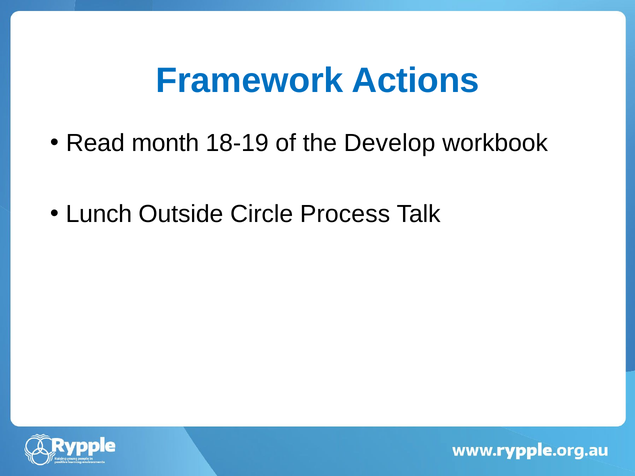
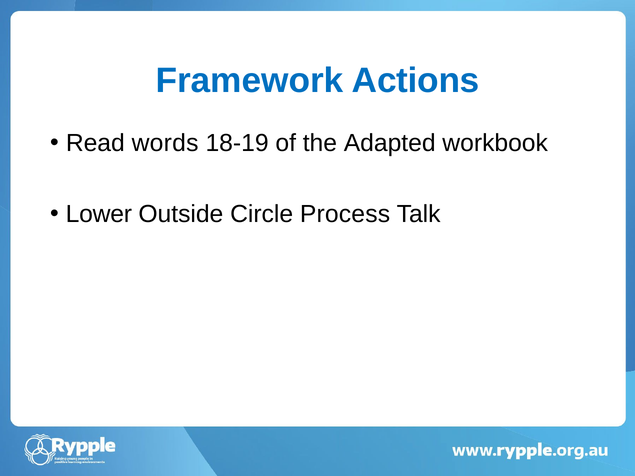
month: month -> words
Develop: Develop -> Adapted
Lunch: Lunch -> Lower
